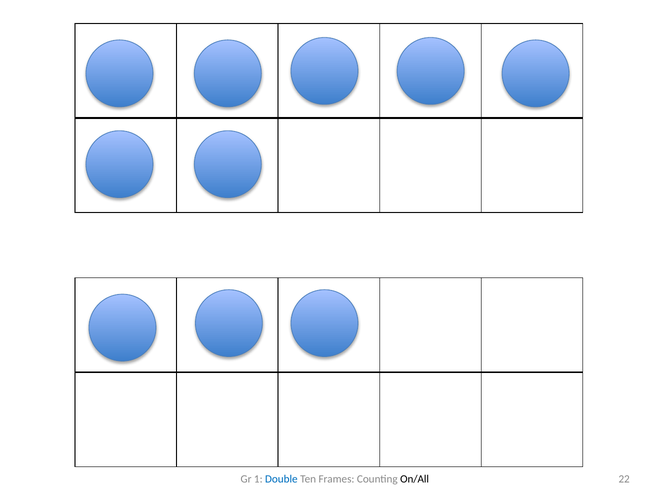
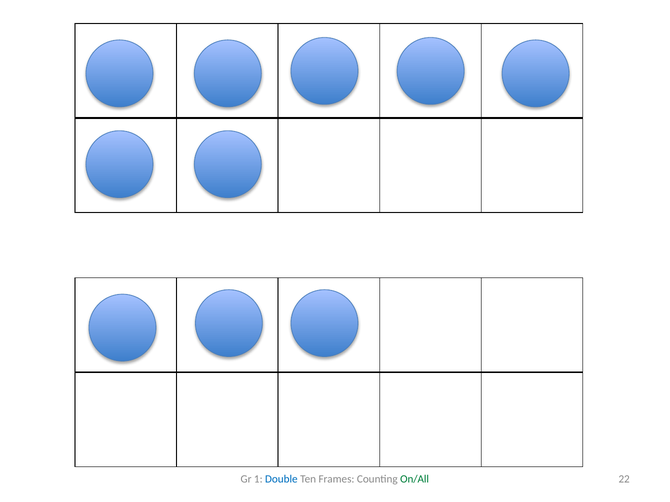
On/All colour: black -> green
